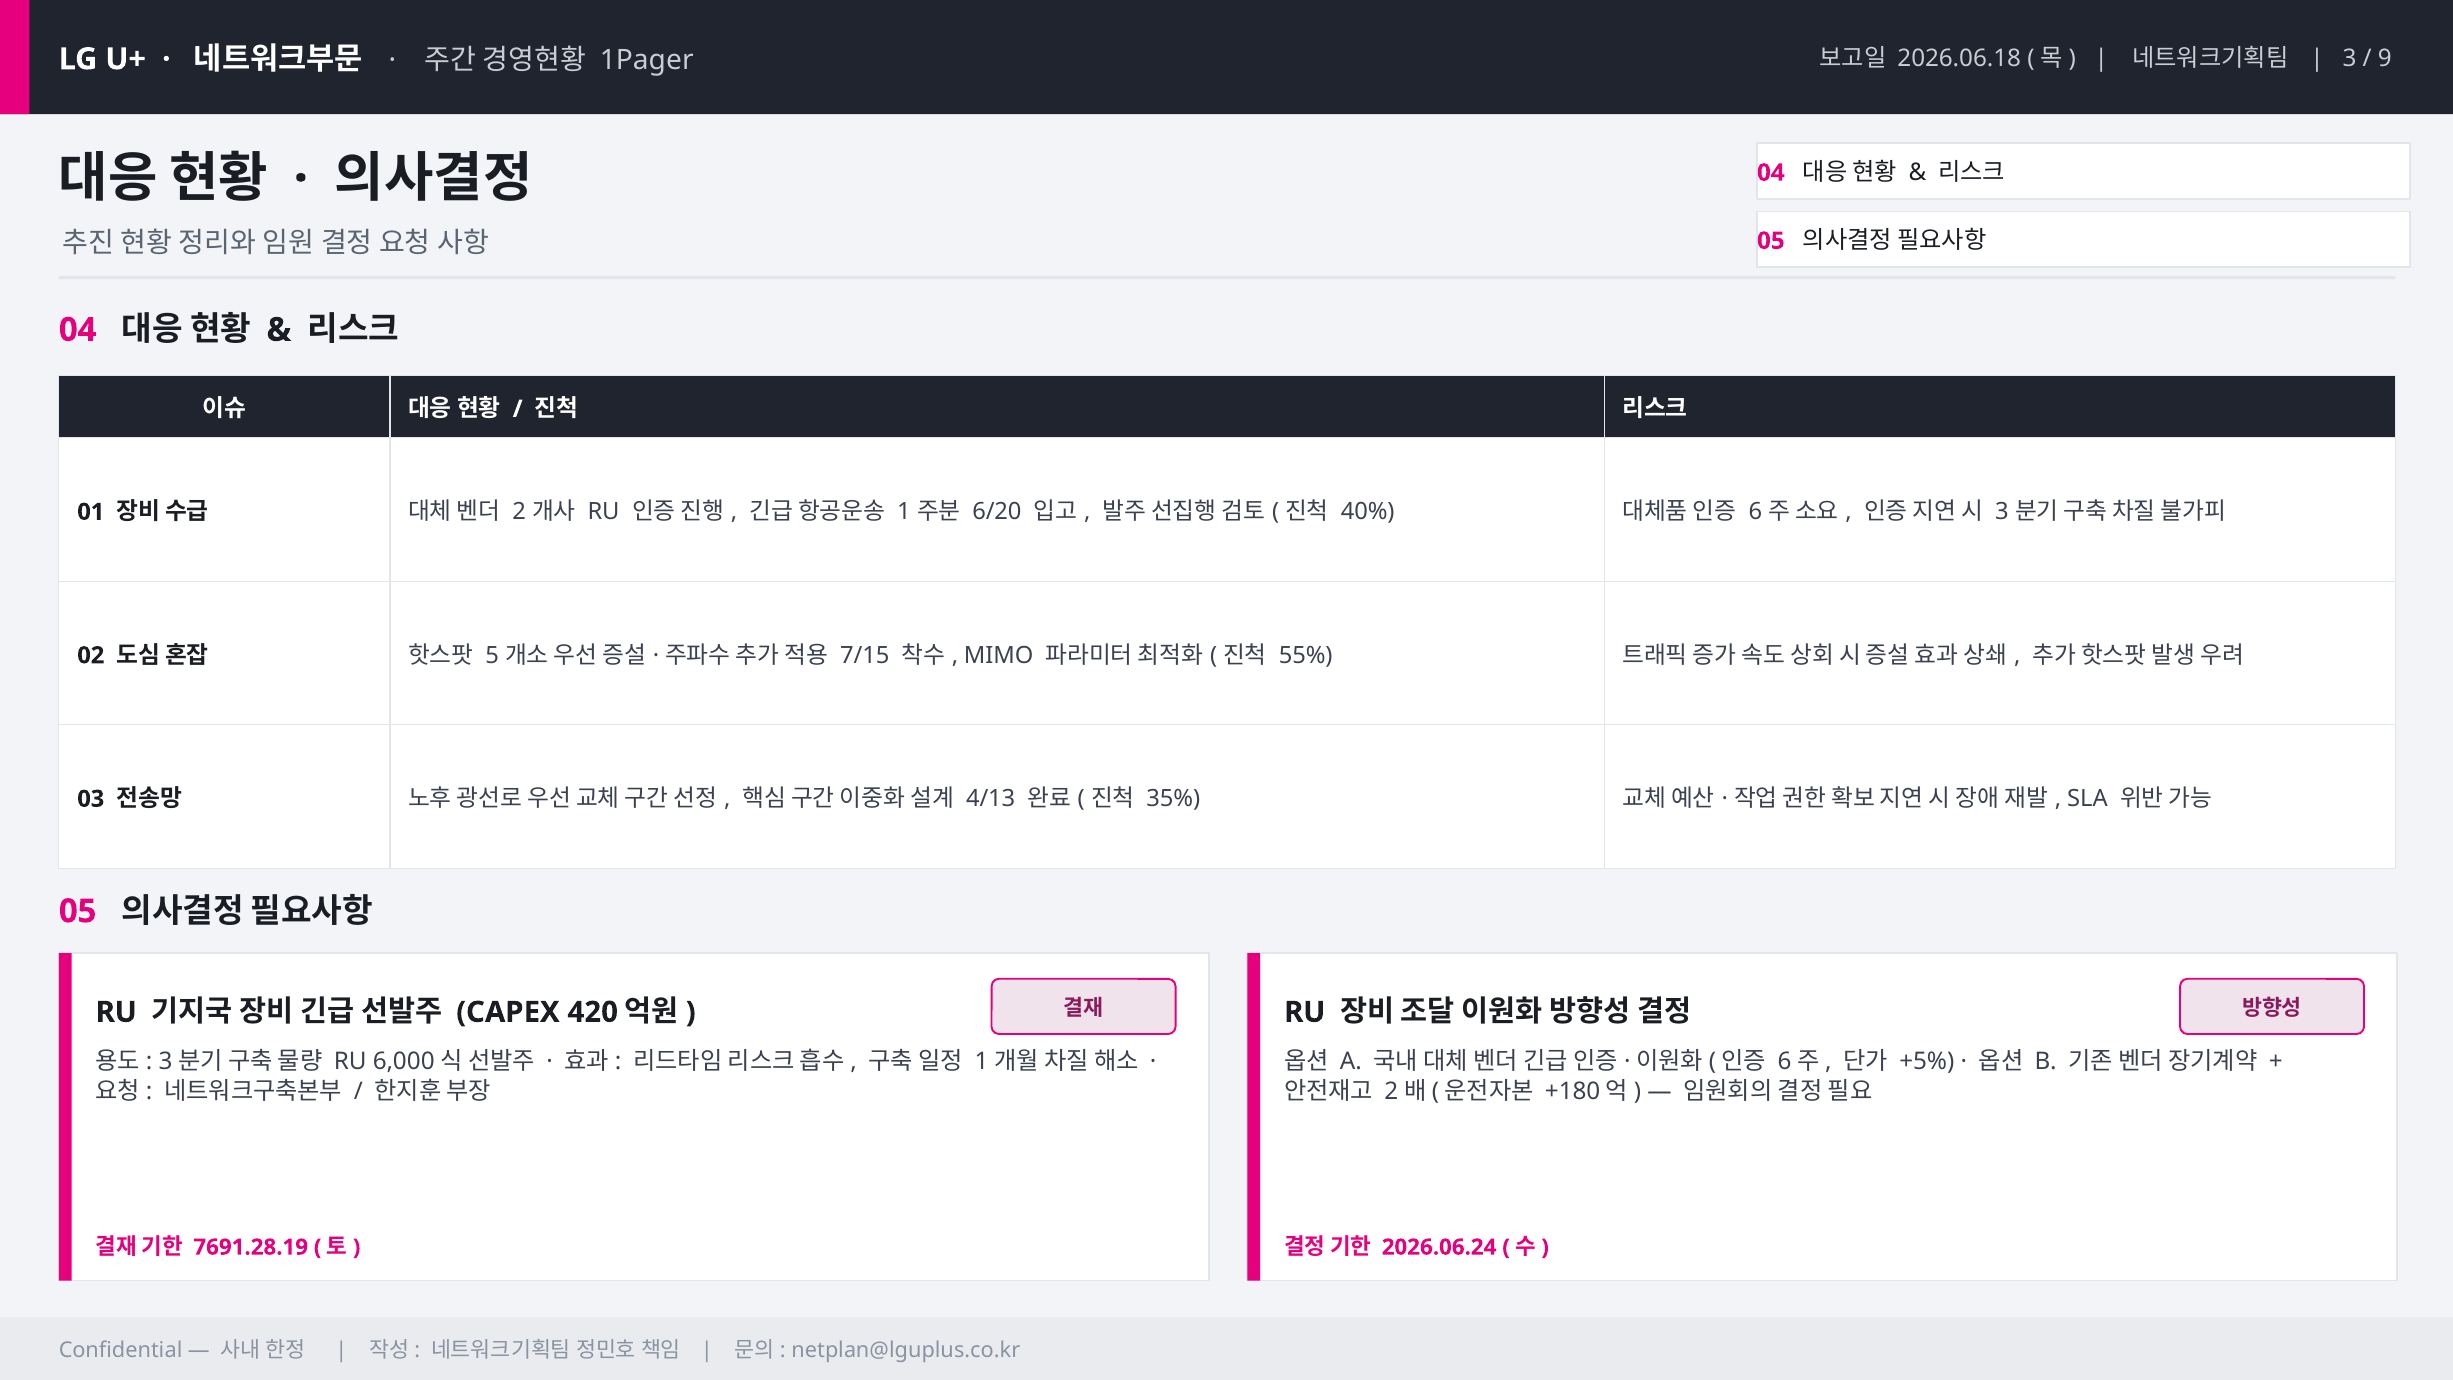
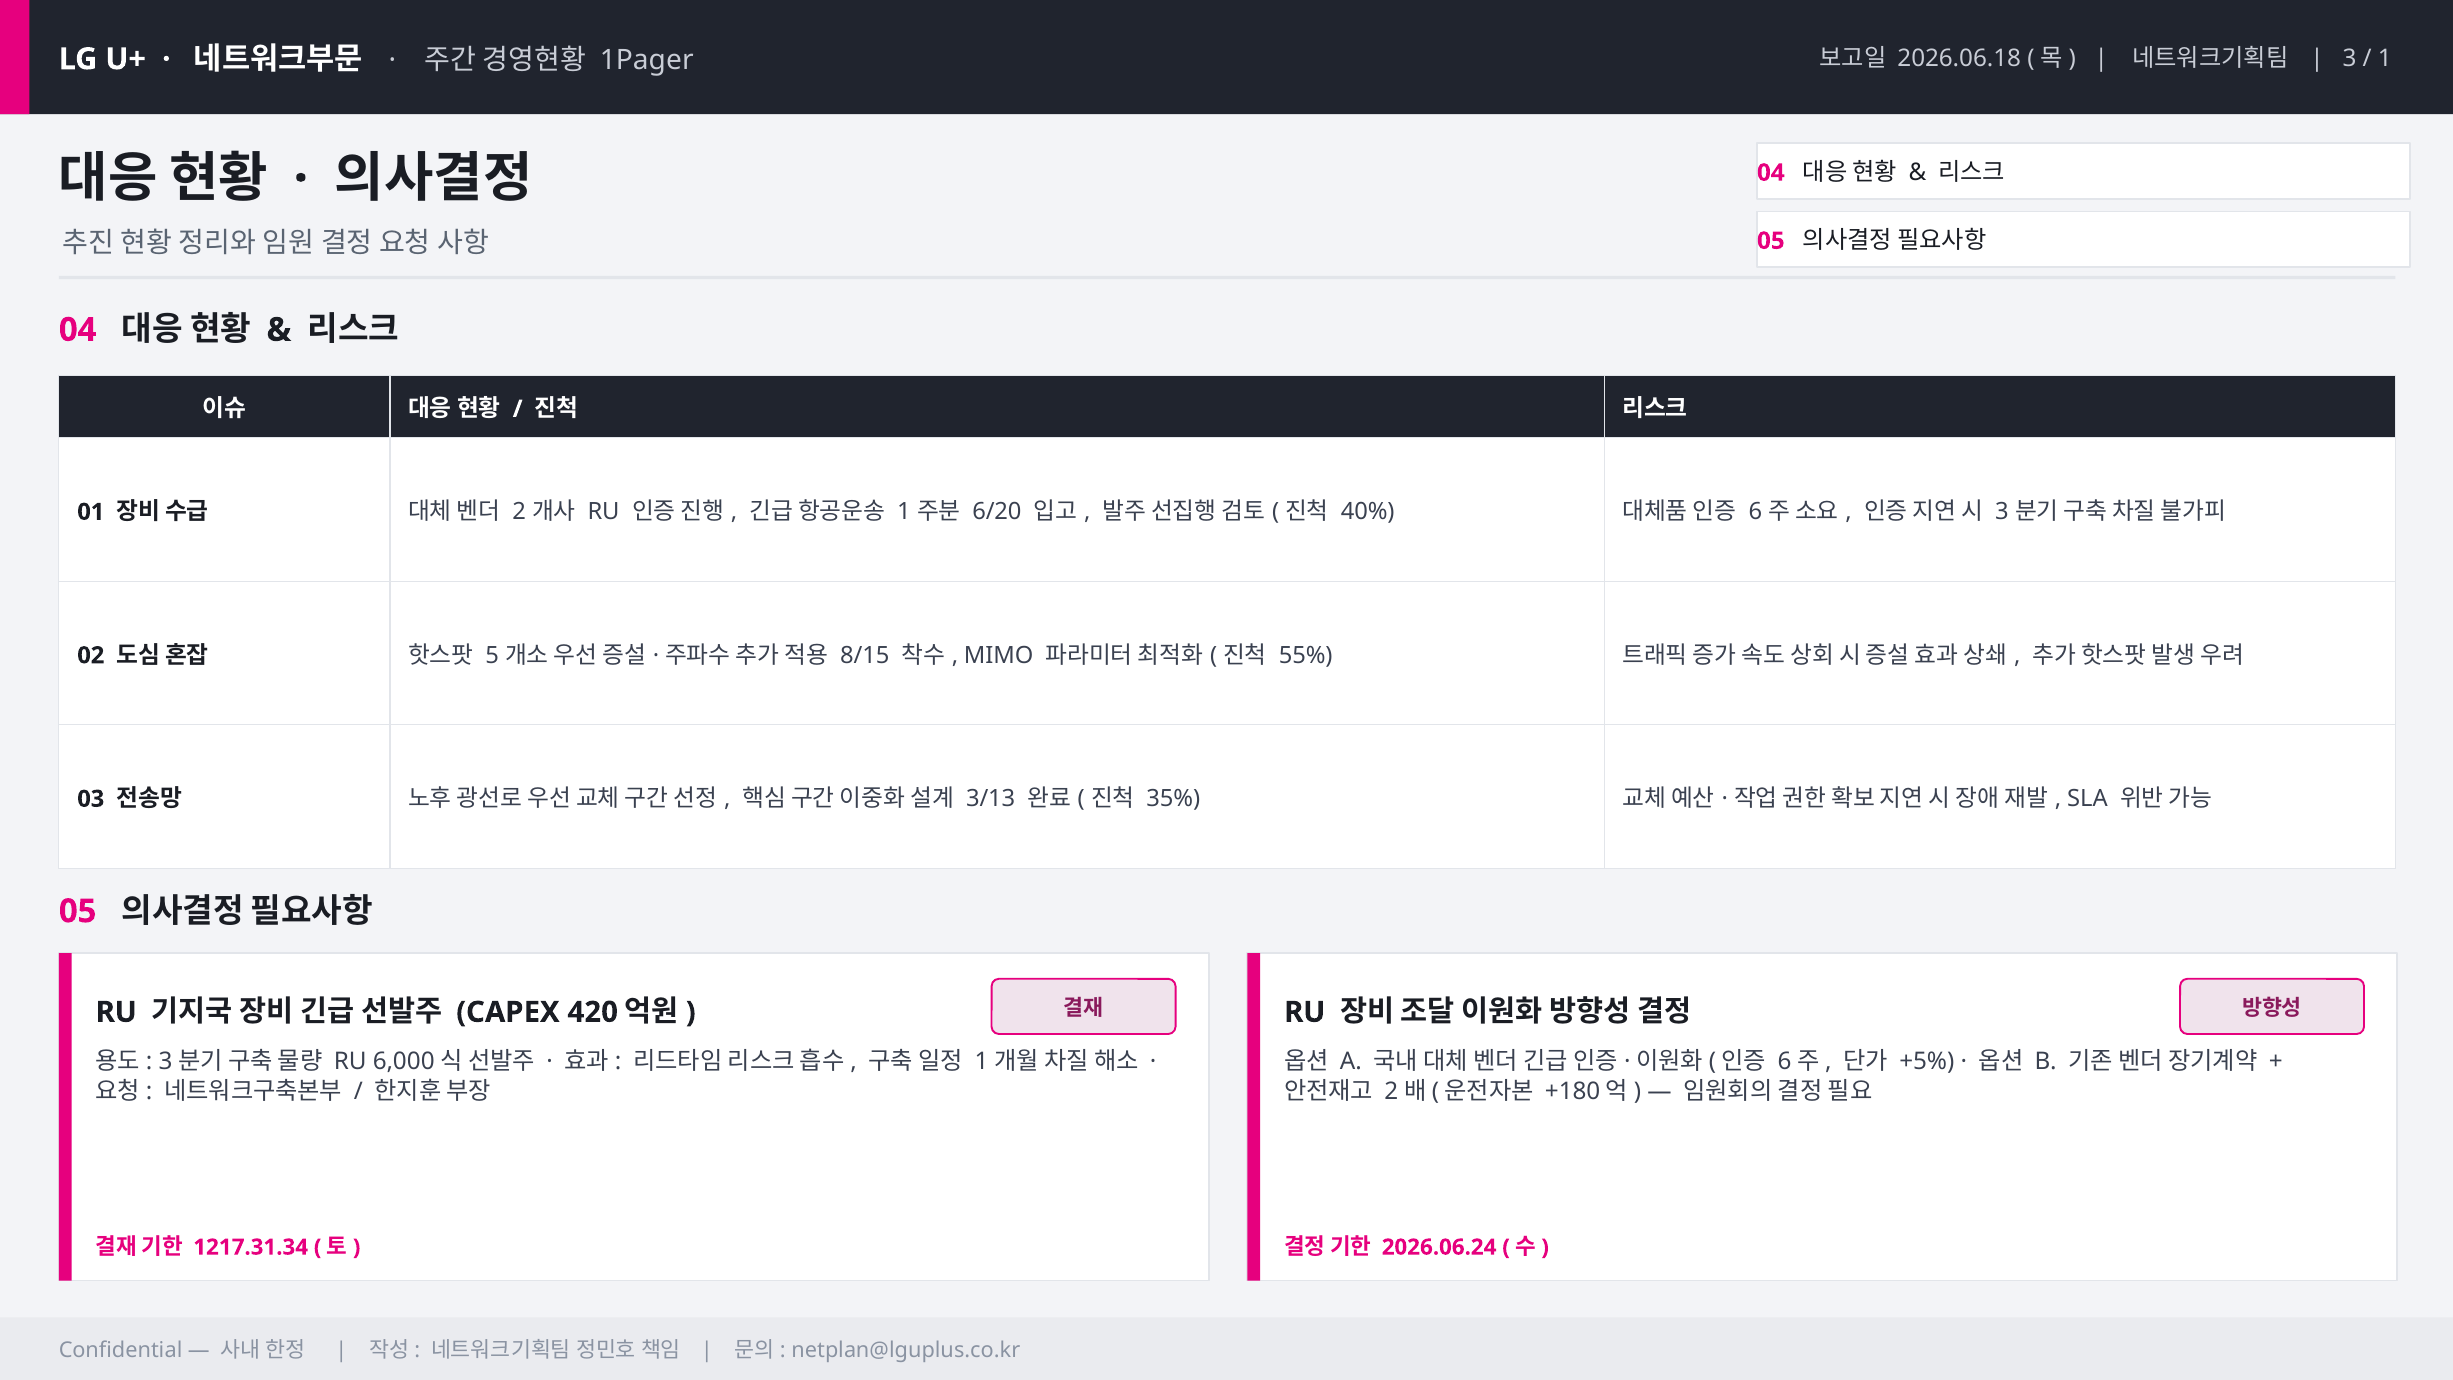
9 at (2385, 59): 9 -> 1
7/15: 7/15 -> 8/15
4/13: 4/13 -> 3/13
7691.28.19: 7691.28.19 -> 1217.31.34
